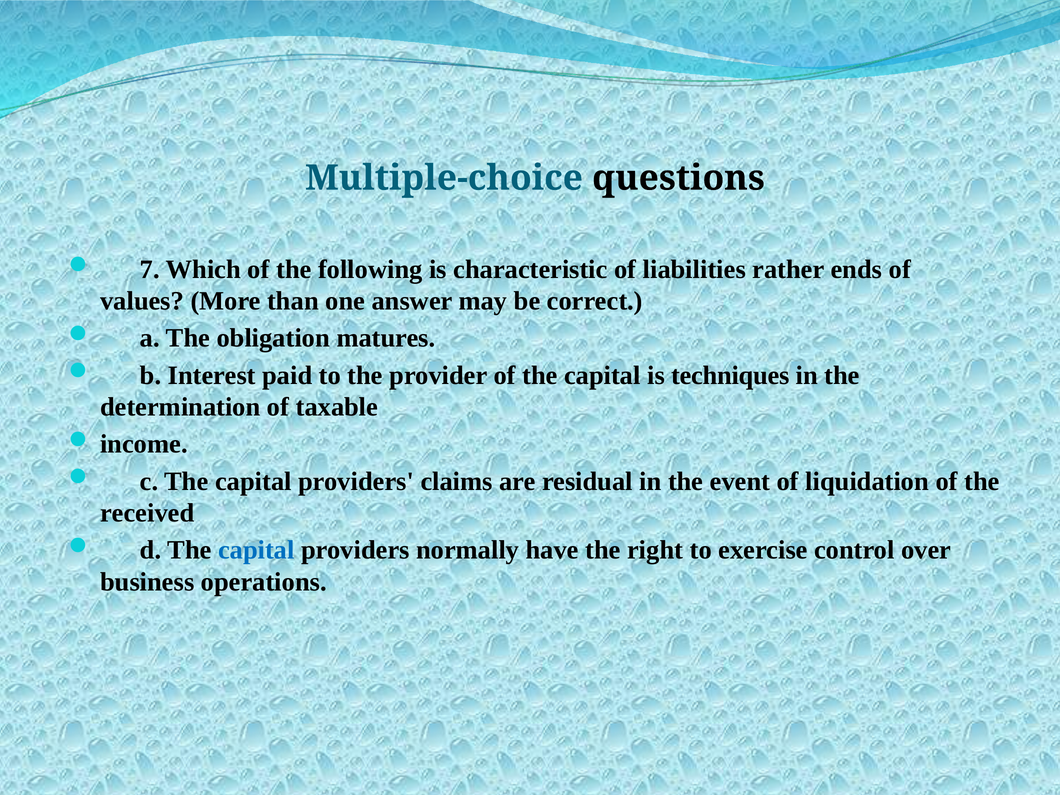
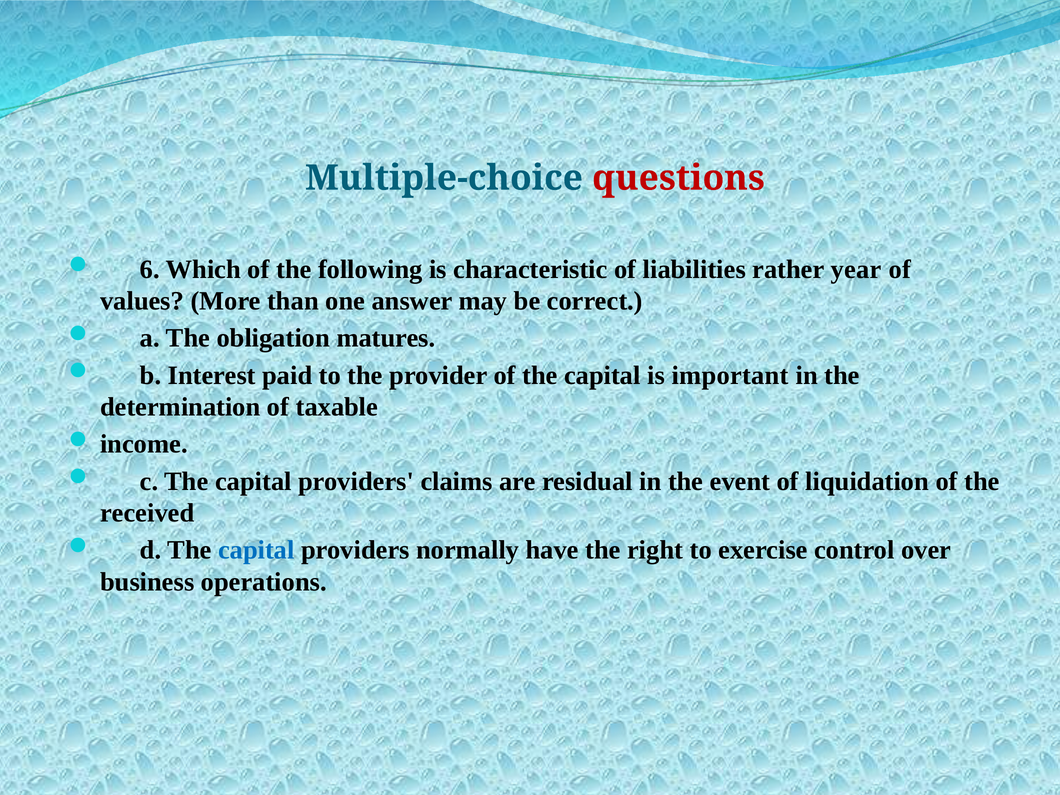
questions colour: black -> red
7: 7 -> 6
ends: ends -> year
techniques: techniques -> important
